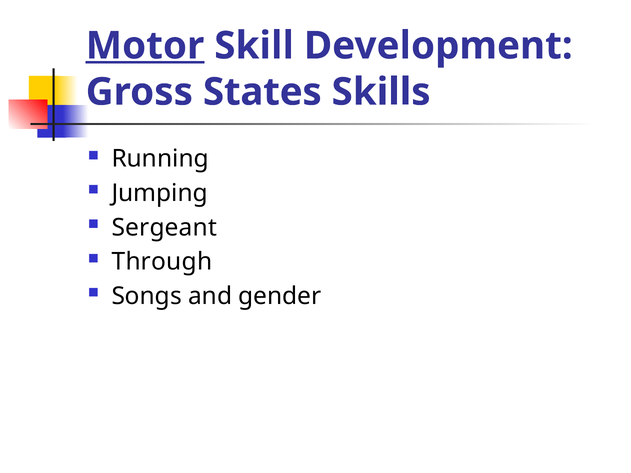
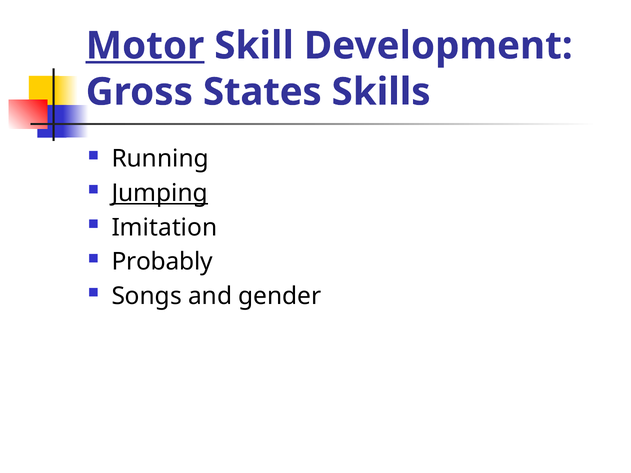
Jumping underline: none -> present
Sergeant: Sergeant -> Imitation
Through: Through -> Probably
